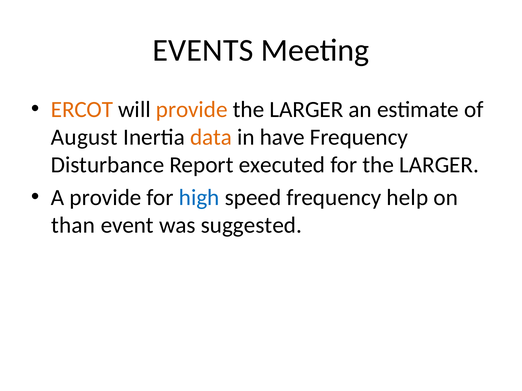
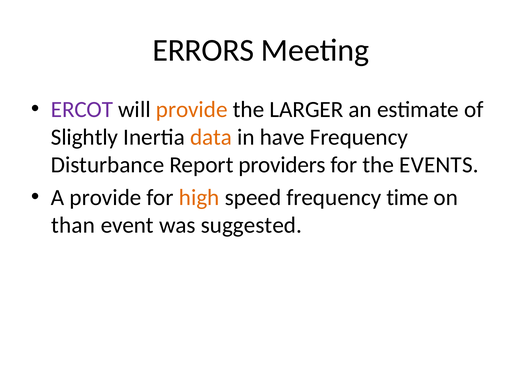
EVENTS: EVENTS -> ERRORS
ERCOT colour: orange -> purple
August: August -> Slightly
executed: executed -> providers
for the LARGER: LARGER -> EVENTS
high colour: blue -> orange
help: help -> time
